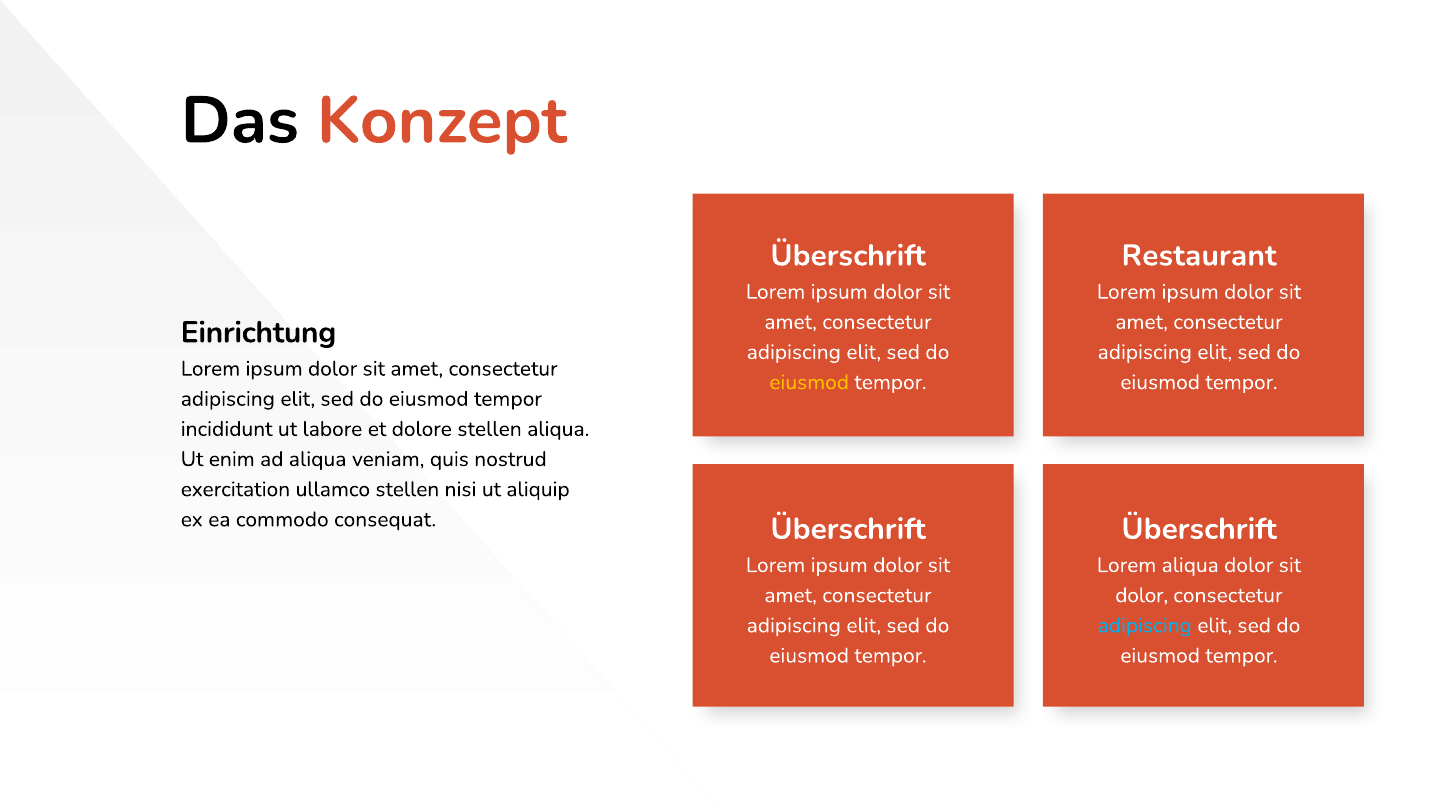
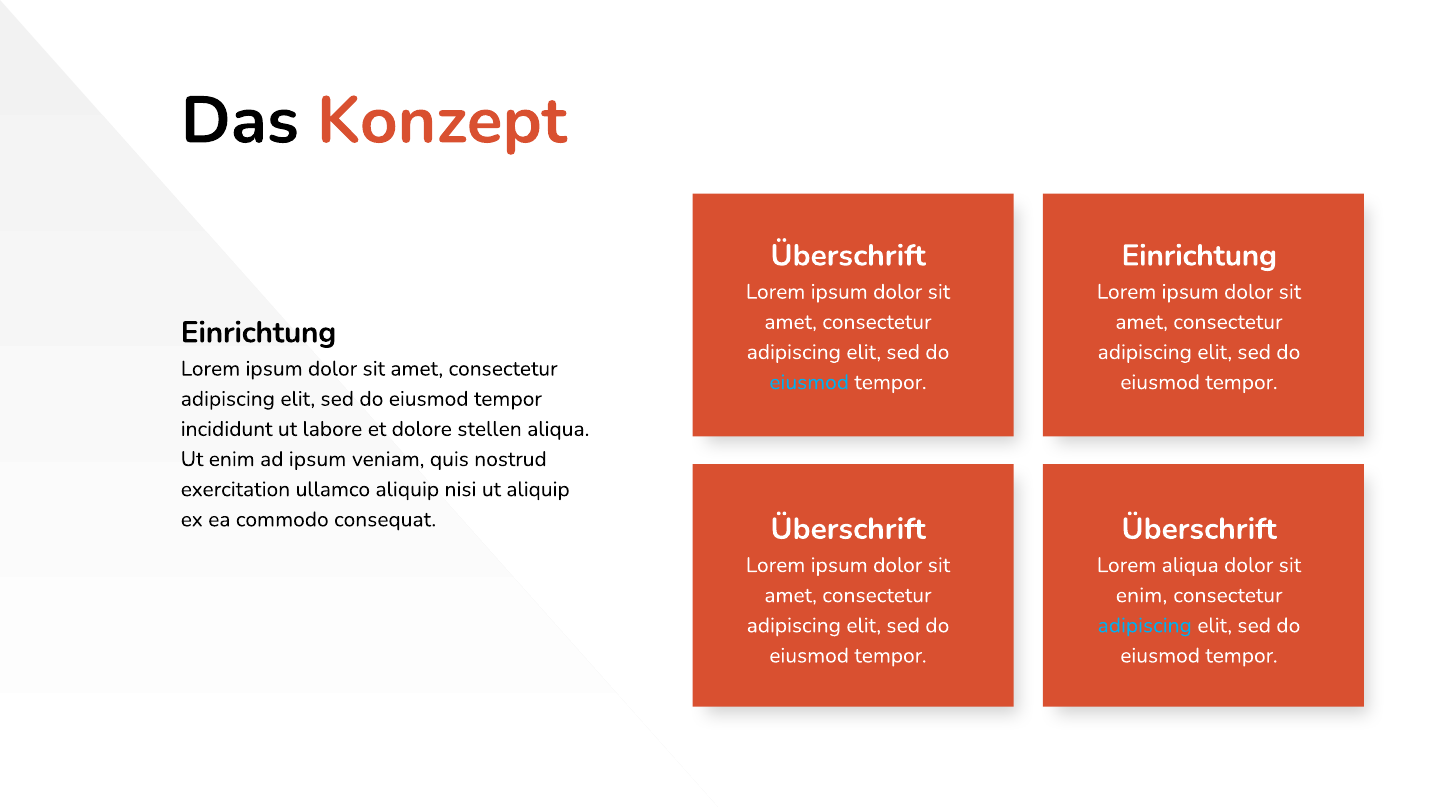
Restaurant at (1199, 256): Restaurant -> Einrichtung
eiusmod at (809, 382) colour: yellow -> light blue
ad aliqua: aliqua -> ipsum
ullamco stellen: stellen -> aliquip
dolor at (1142, 596): dolor -> enim
